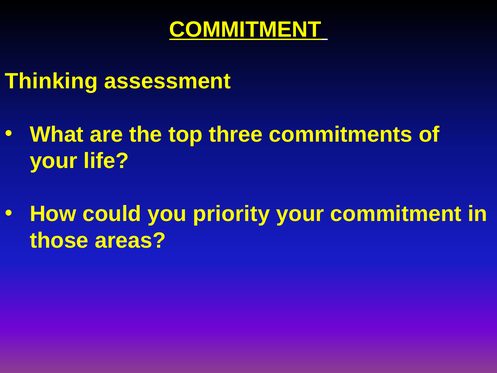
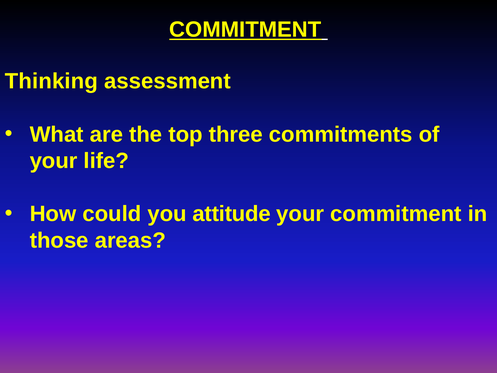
priority: priority -> attitude
